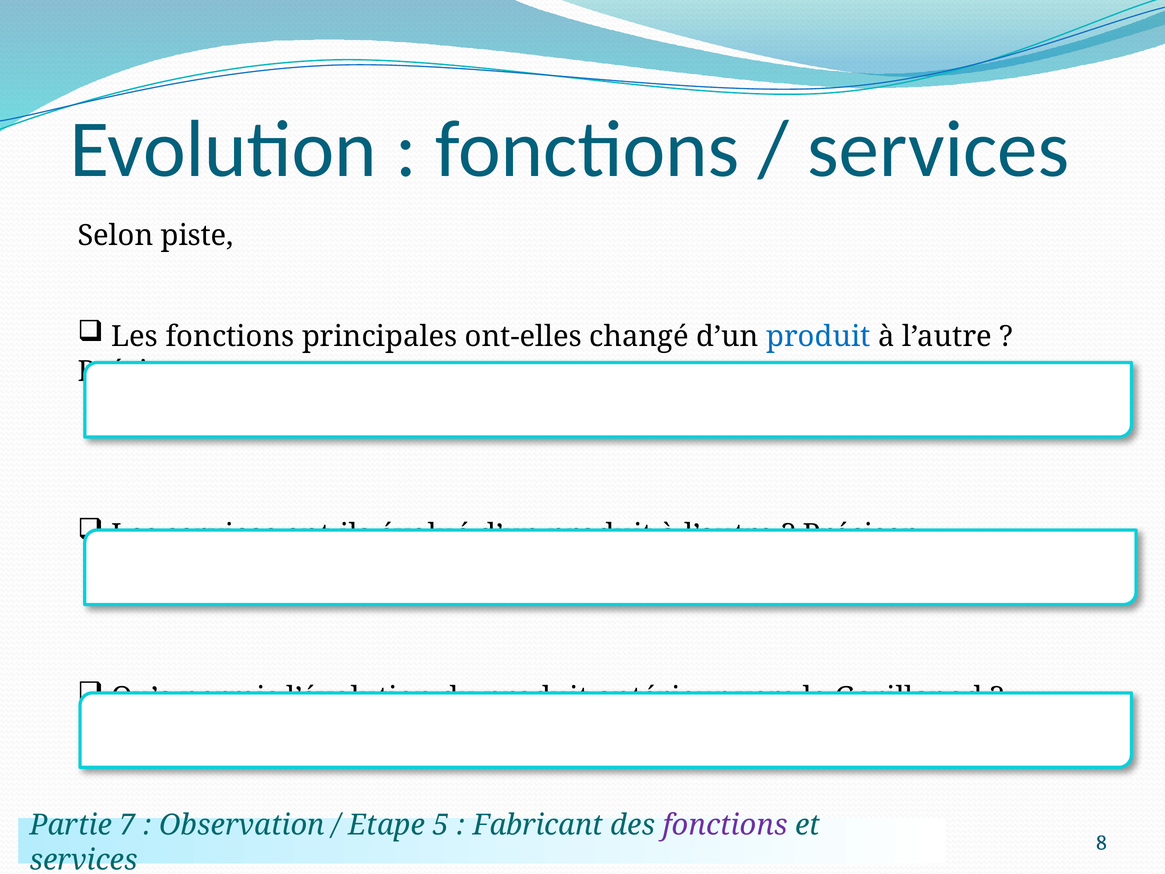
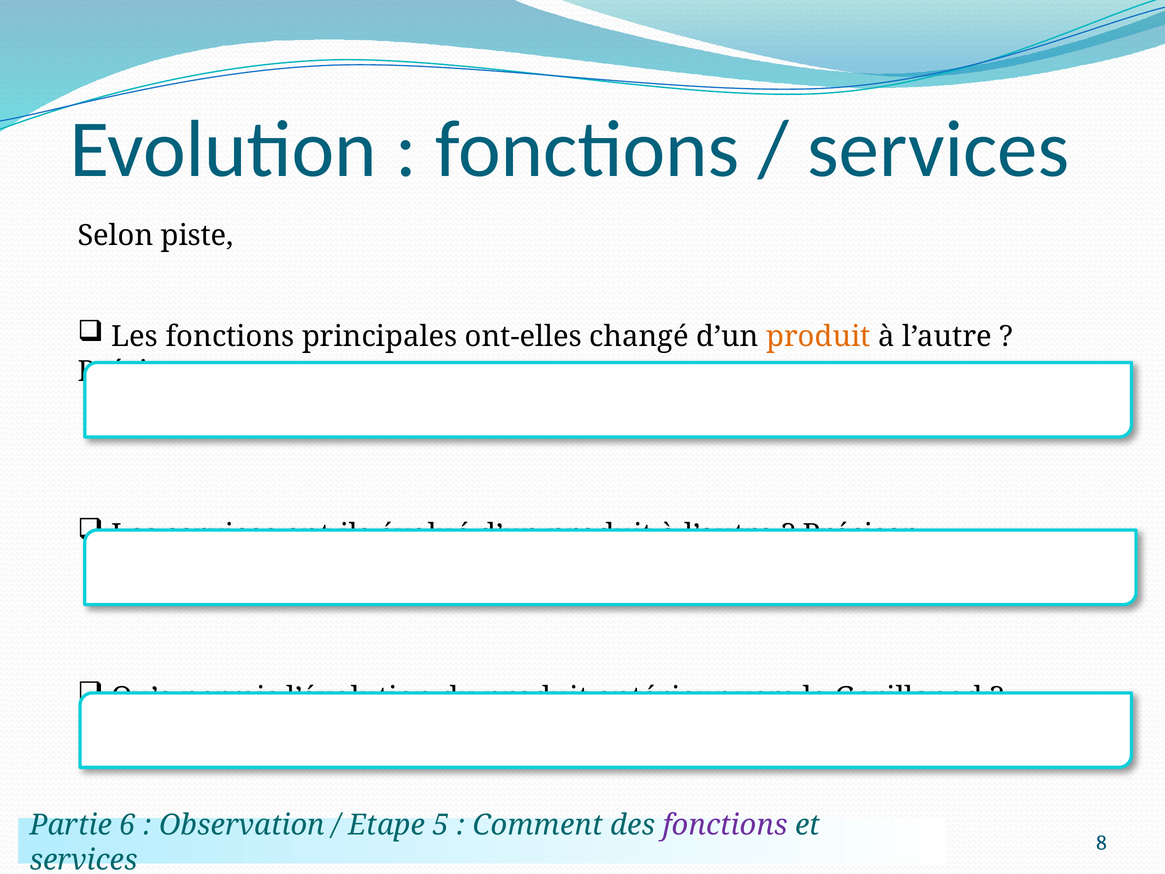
produit at (818, 336) colour: blue -> orange
7: 7 -> 6
Fabricant: Fabricant -> Comment
